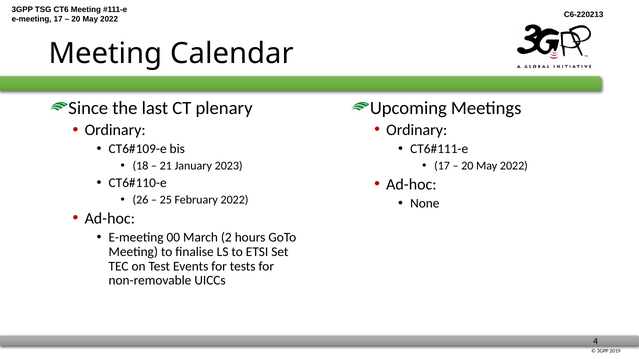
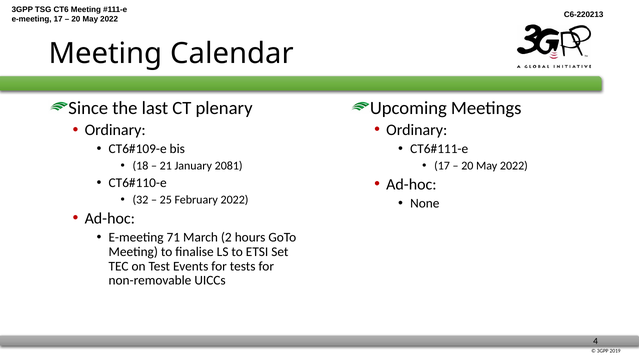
2023: 2023 -> 2081
26: 26 -> 32
00: 00 -> 71
